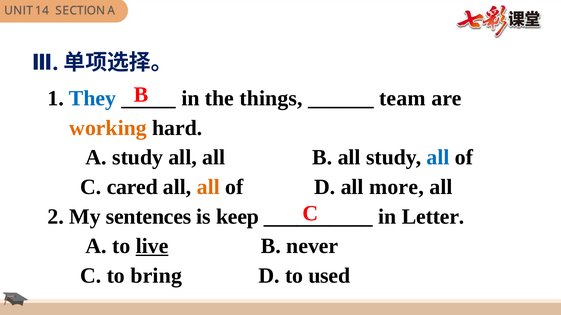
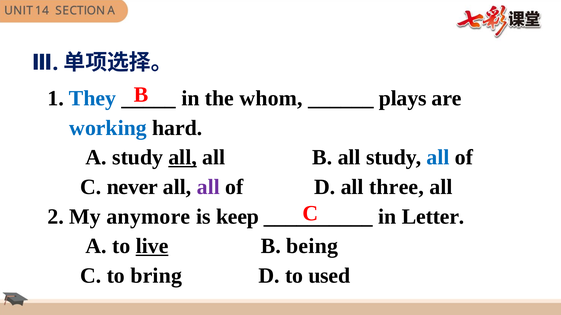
things: things -> whom
team: team -> plays
working colour: orange -> blue
all at (183, 158) underline: none -> present
cared: cared -> never
all at (208, 187) colour: orange -> purple
more: more -> three
sentences: sentences -> anymore
never: never -> being
